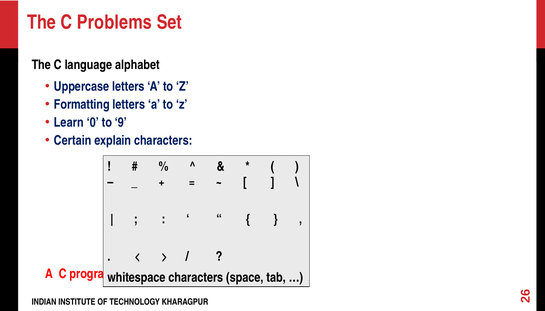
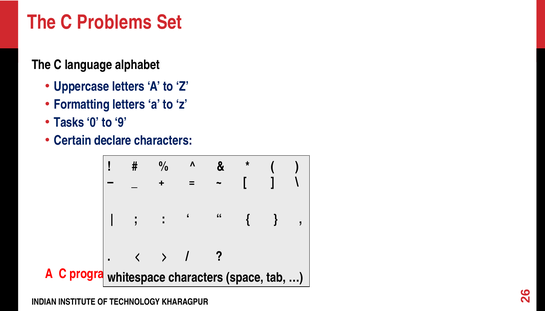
Learn: Learn -> Tasks
explain: explain -> declare
